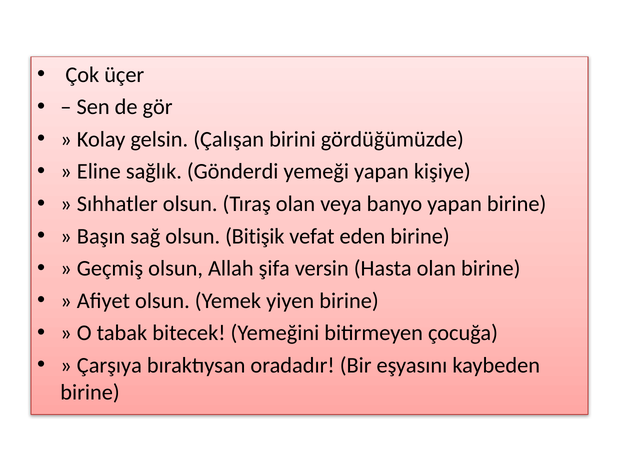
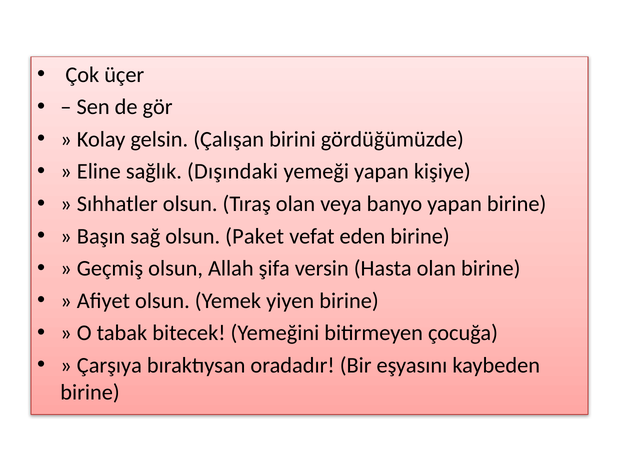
Gönderdi: Gönderdi -> Dışındaki
Bitişik: Bitişik -> Paket
